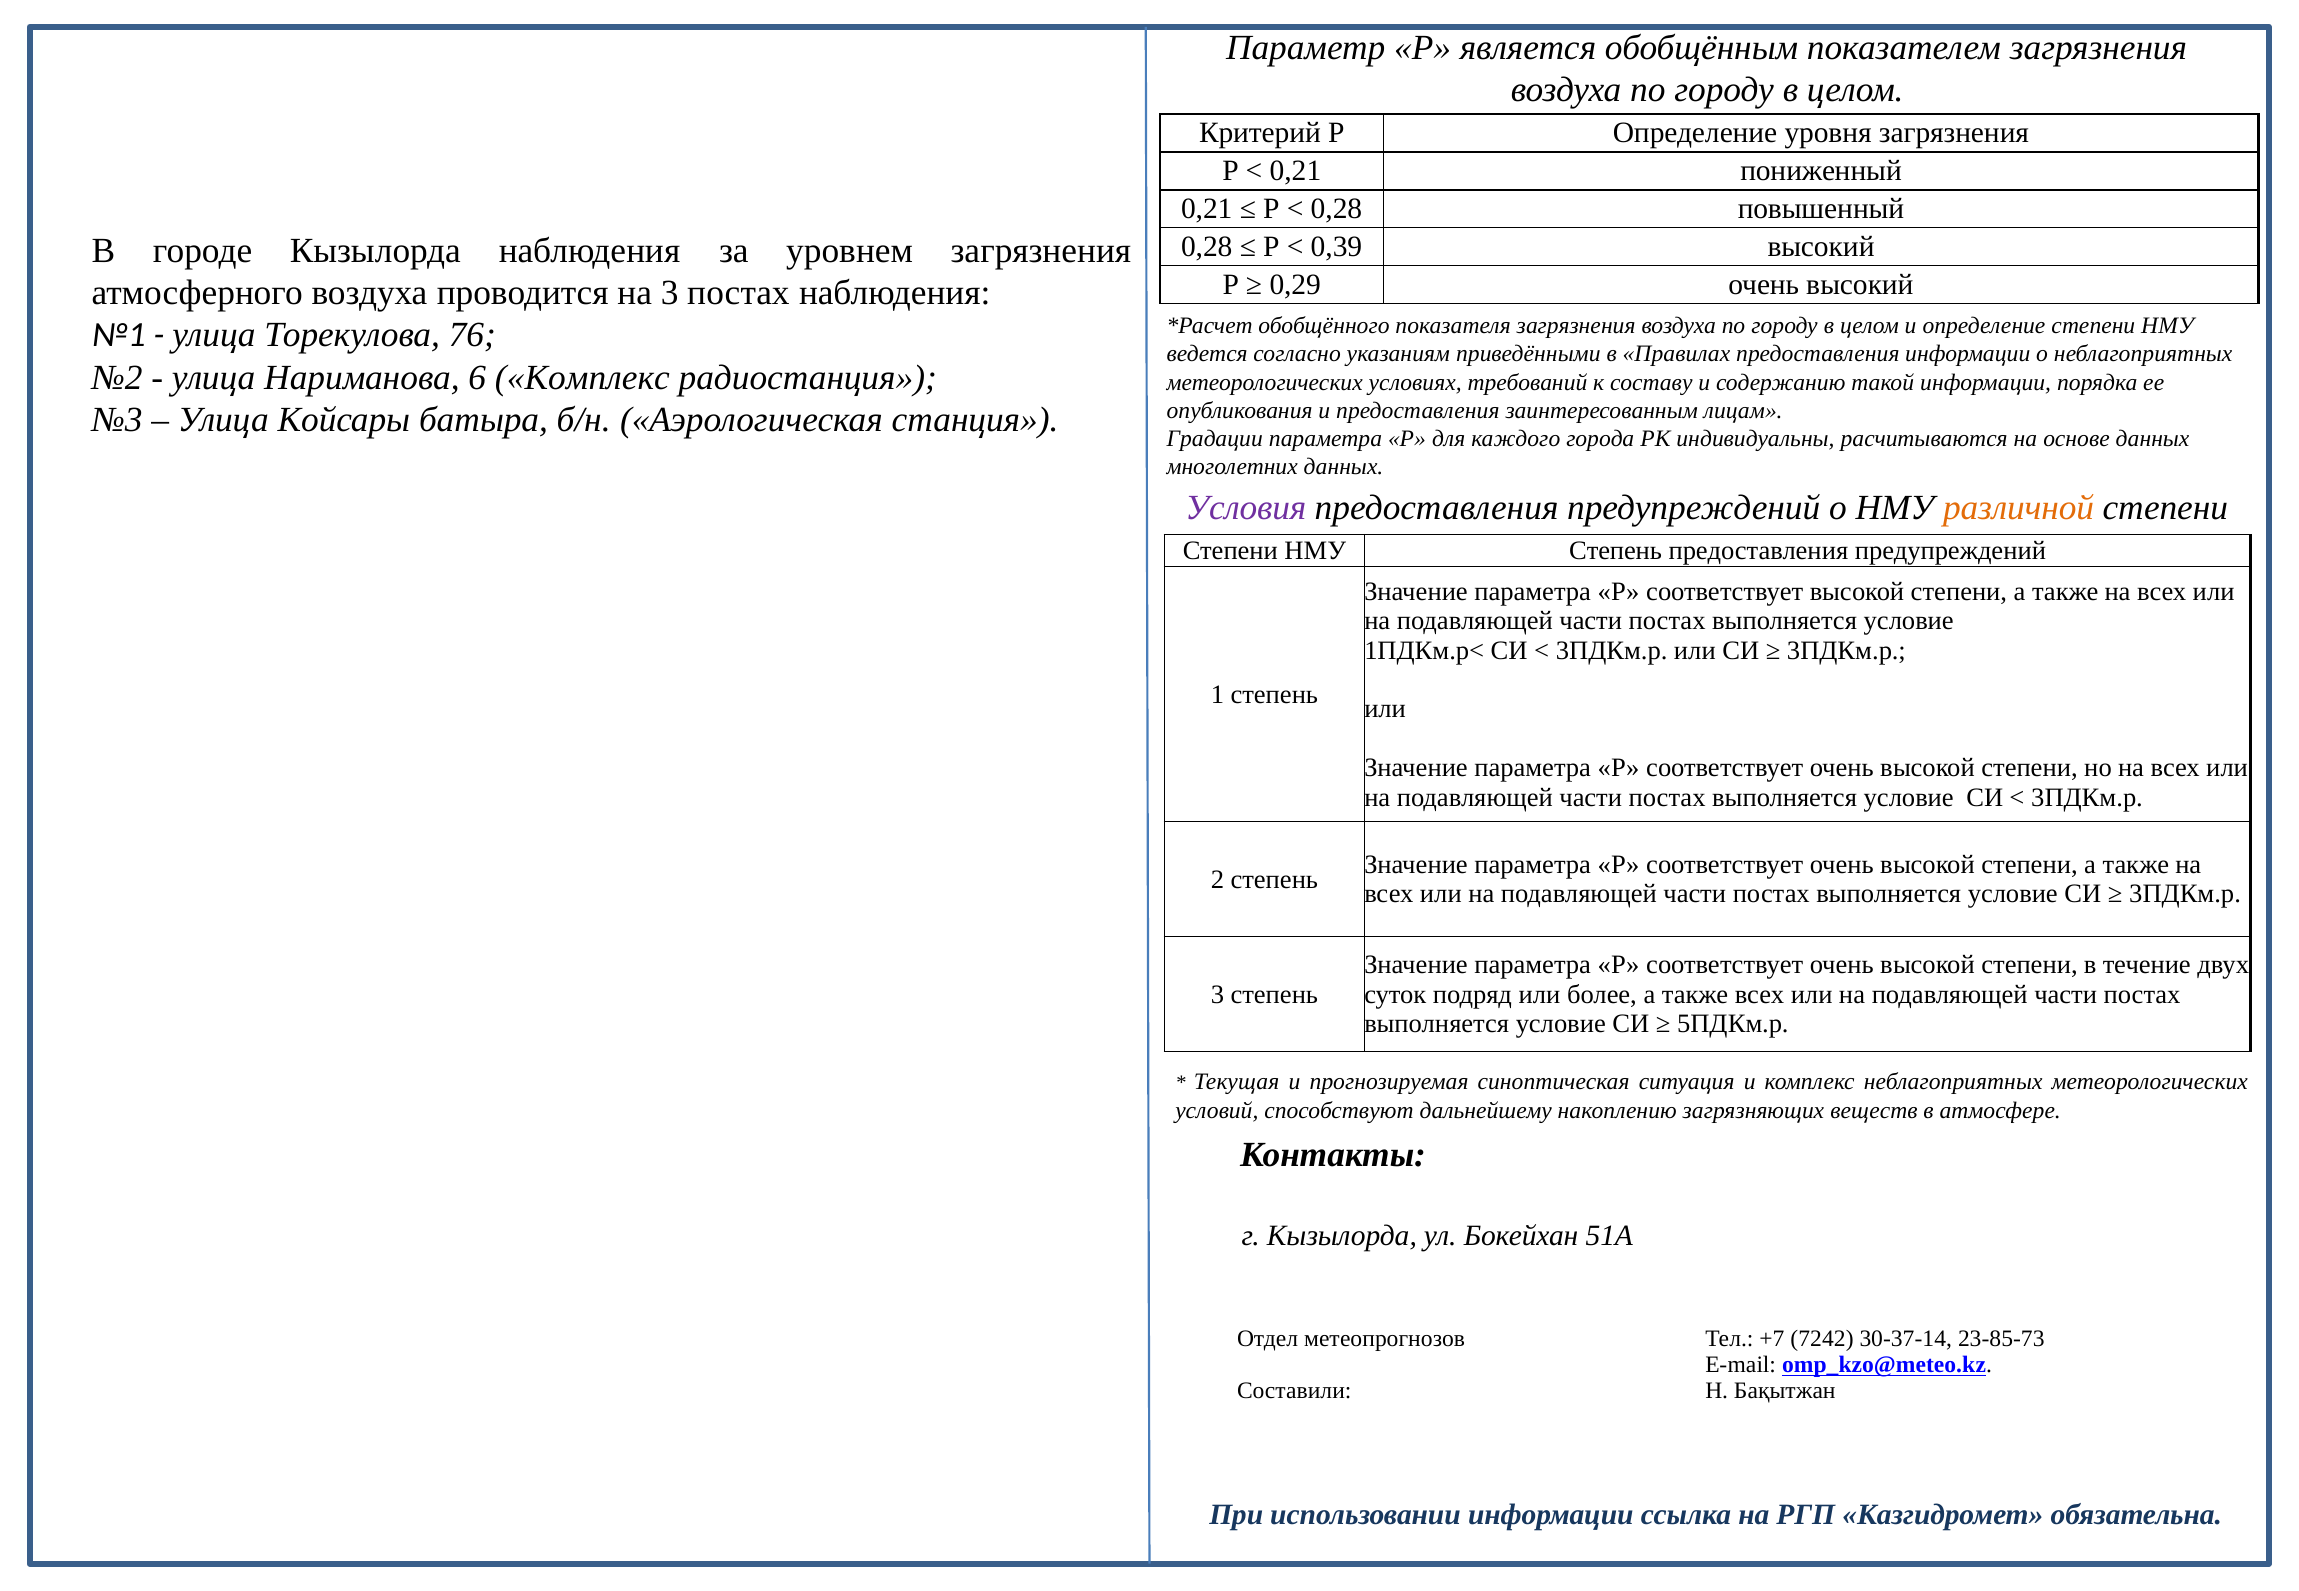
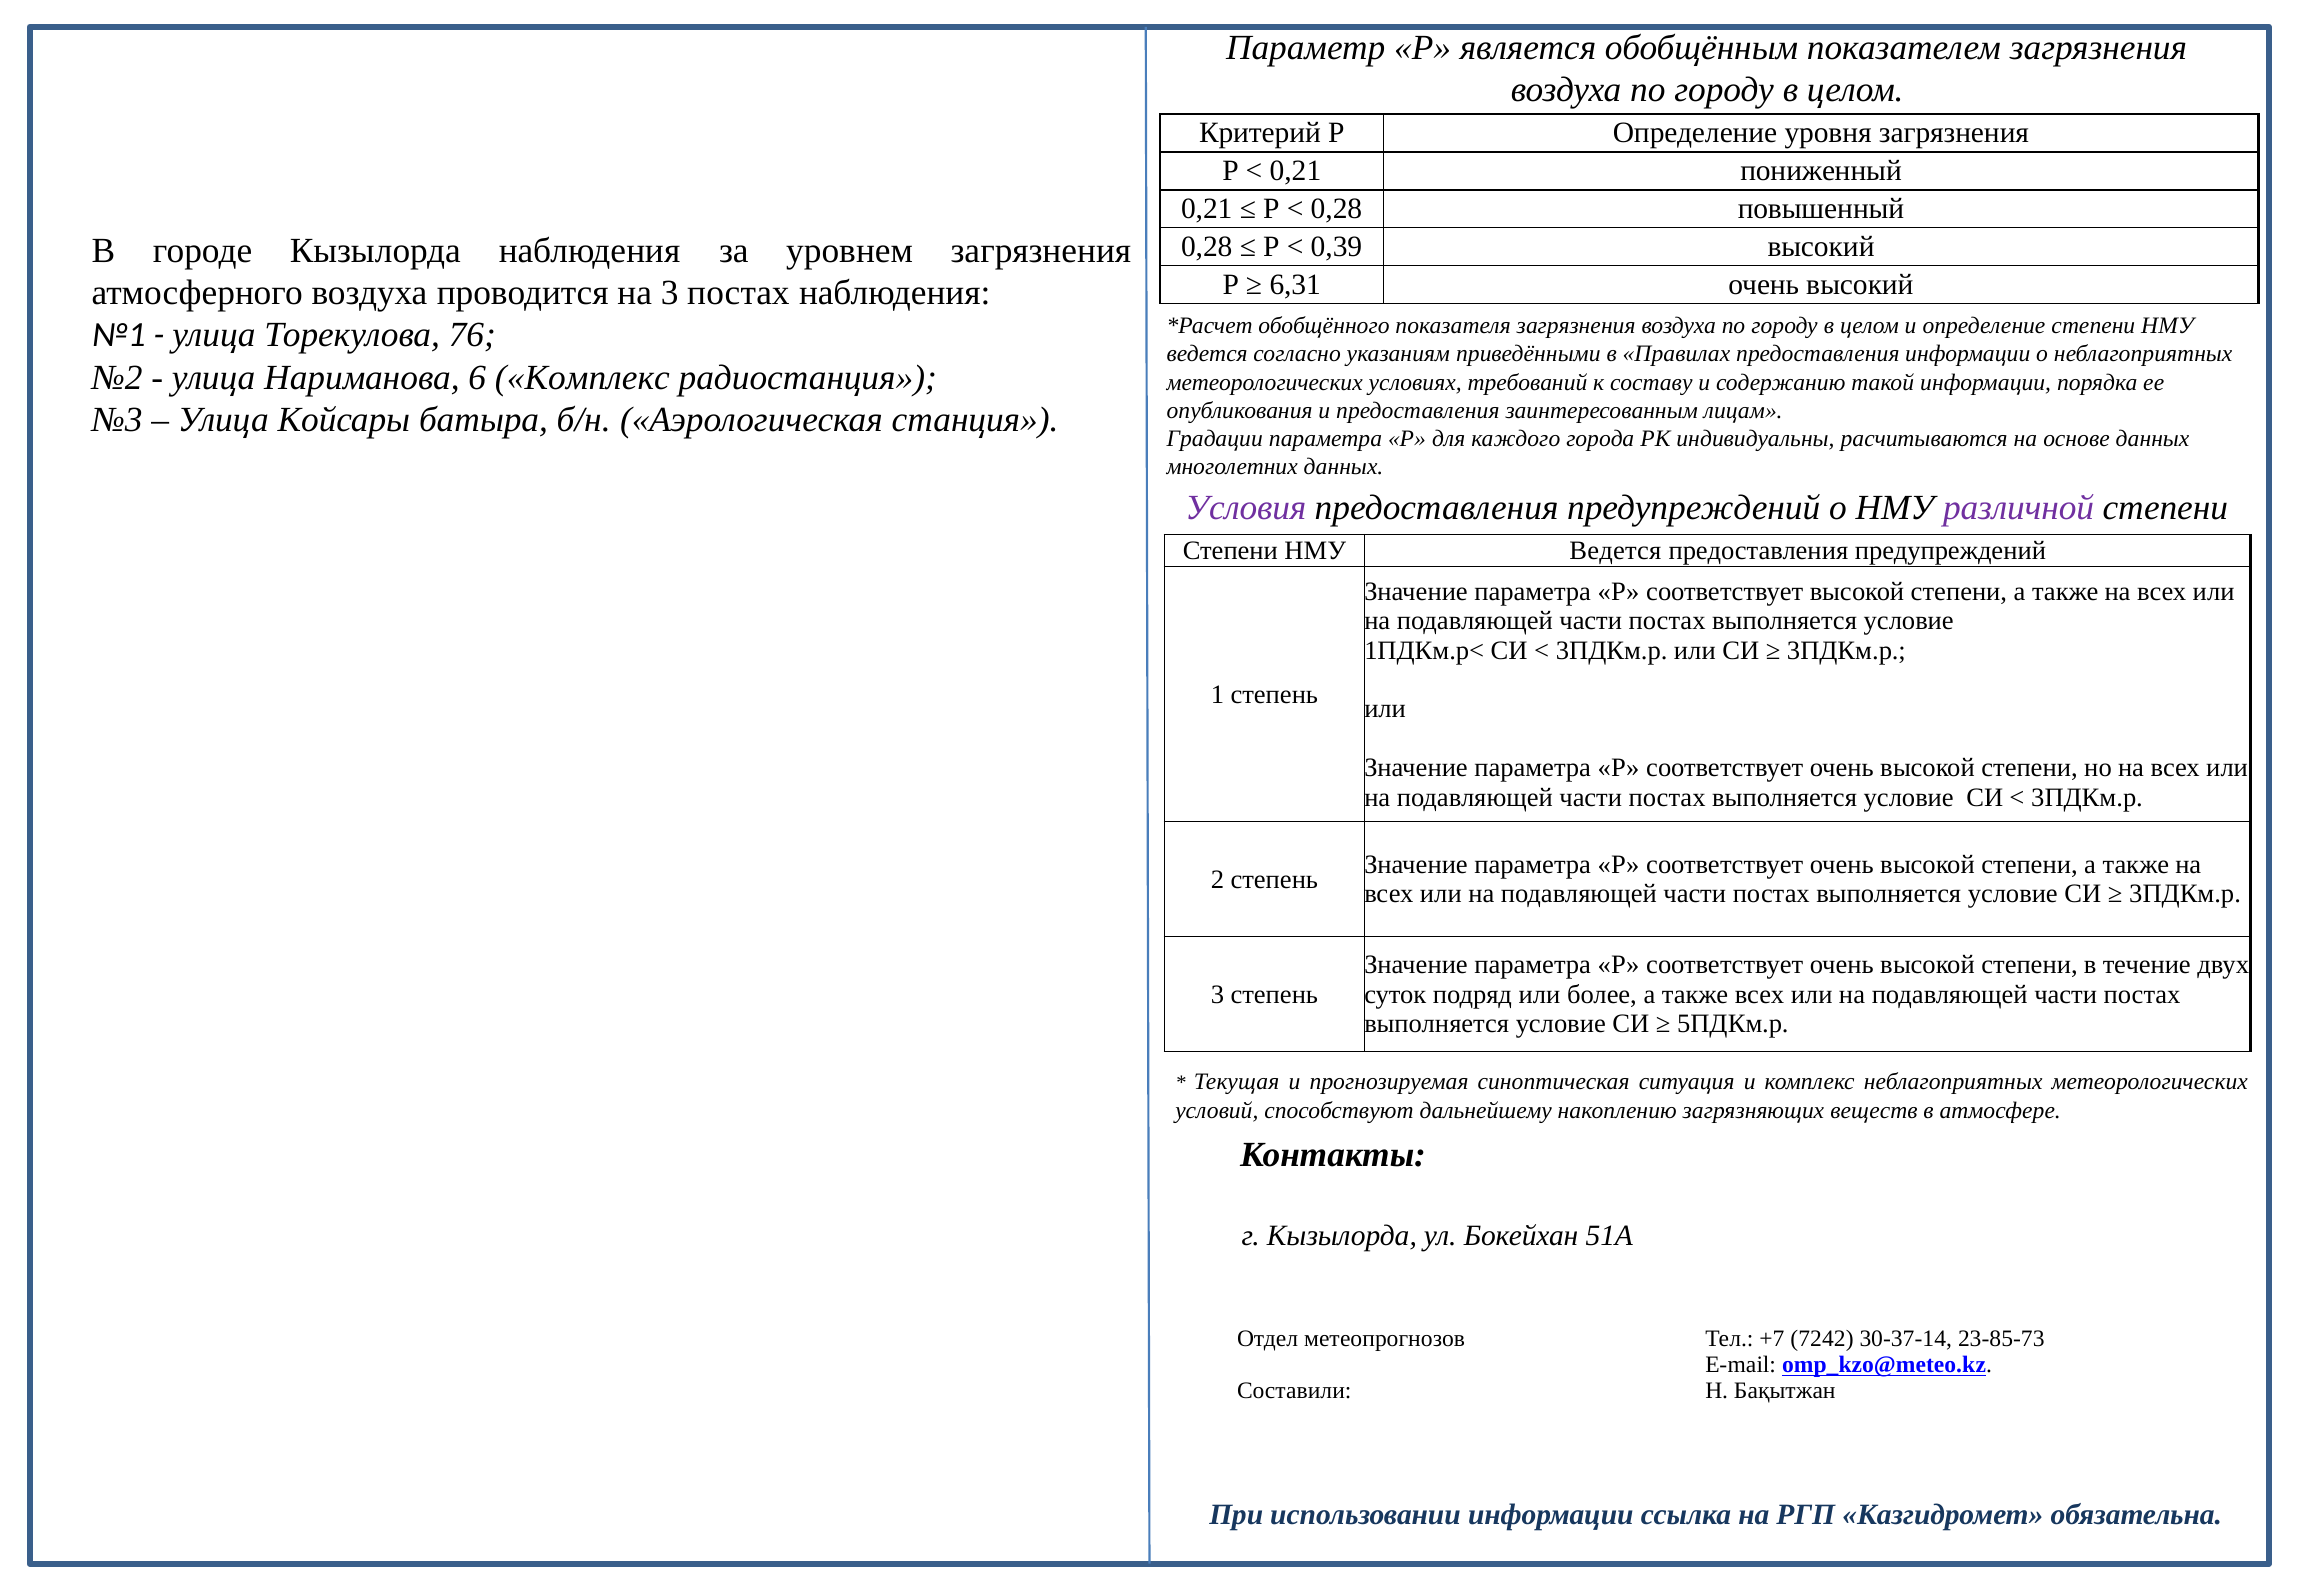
0,29: 0,29 -> 6,31
различной colour: orange -> purple
Степень at (1616, 551): Степень -> Ведется
